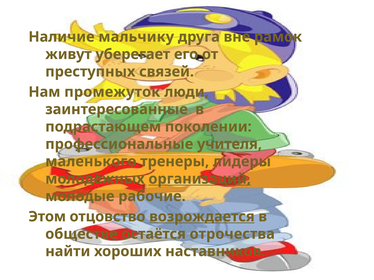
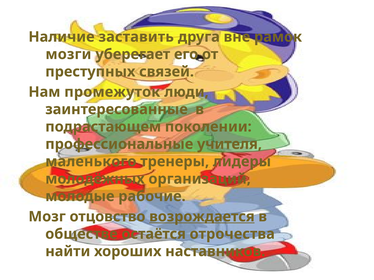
мальчику: мальчику -> заставить
живут: живут -> мозги
организаций underline: present -> none
Этом: Этом -> Мозг
